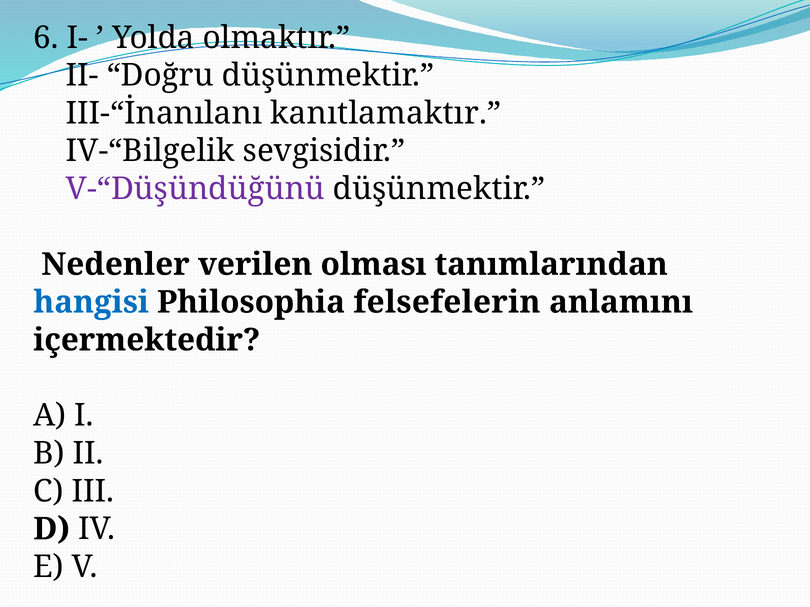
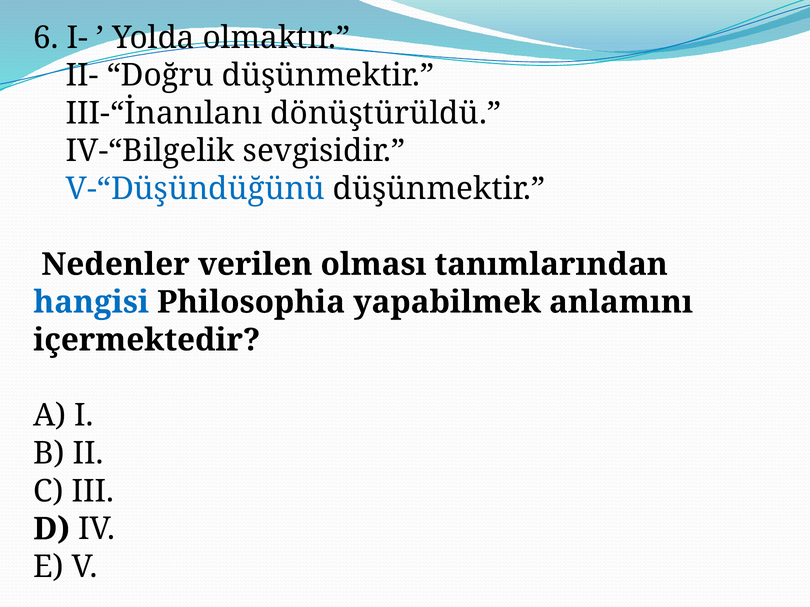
kanıtlamaktır: kanıtlamaktır -> dönüştürüldü
V-“Düşündüğünü colour: purple -> blue
felsefelerin: felsefelerin -> yapabilmek
